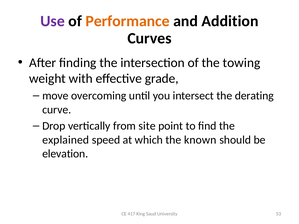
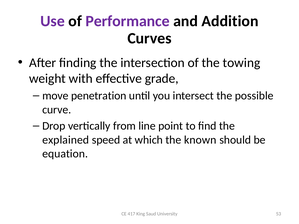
Performance colour: orange -> purple
overcoming: overcoming -> penetration
derating: derating -> possible
site: site -> line
elevation: elevation -> equation
